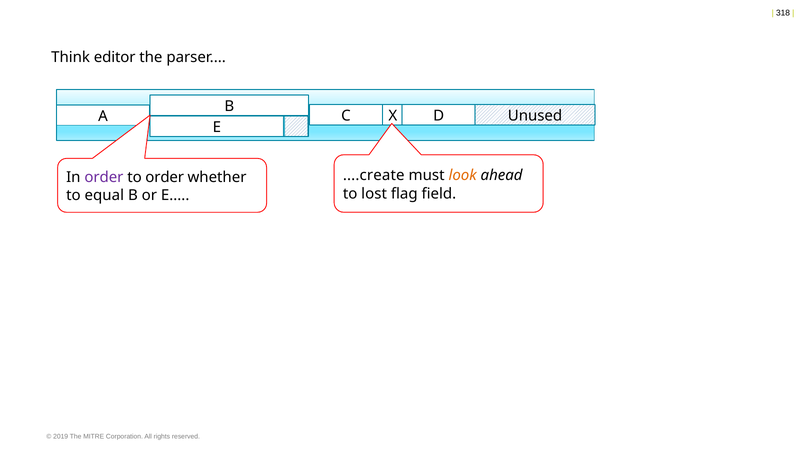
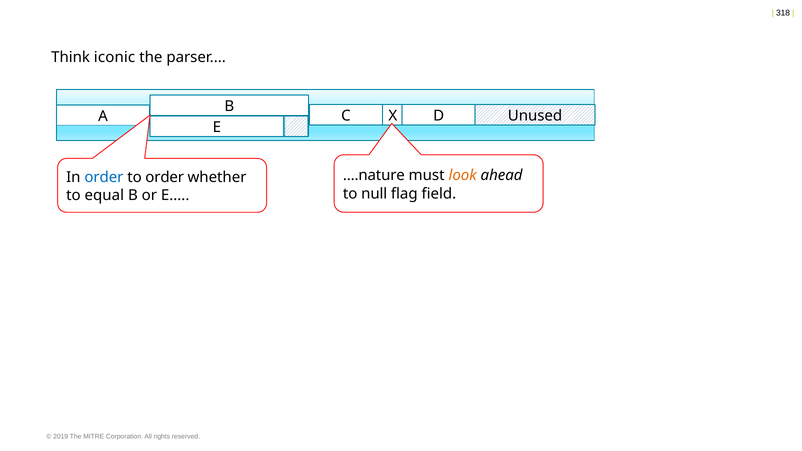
editor: editor -> iconic
....create: ....create -> ....nature
order at (104, 177) colour: purple -> blue
lost: lost -> null
